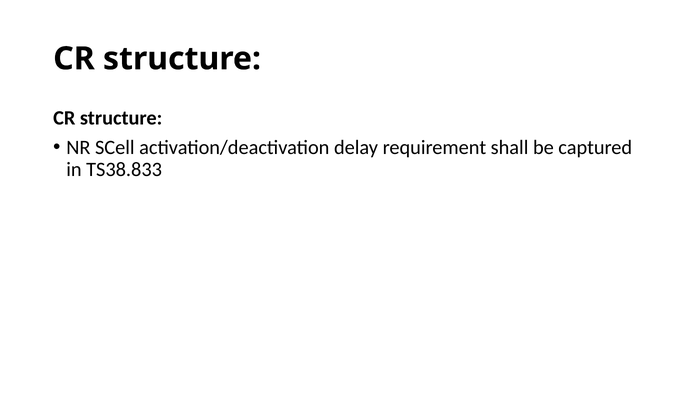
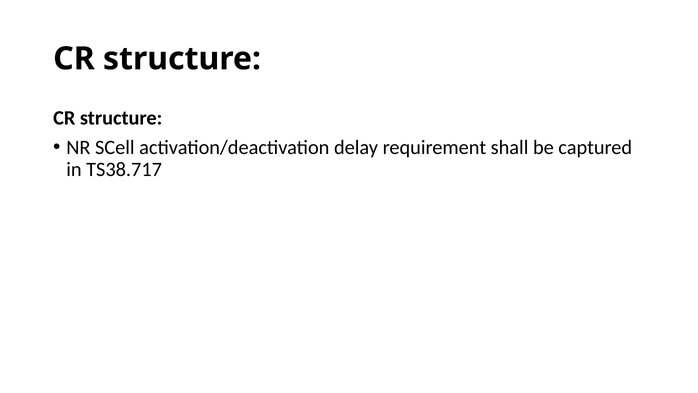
TS38.833: TS38.833 -> TS38.717
